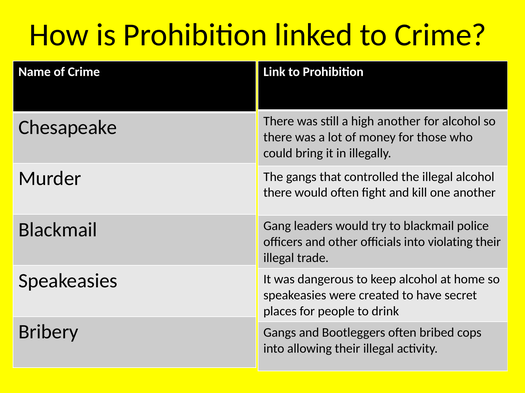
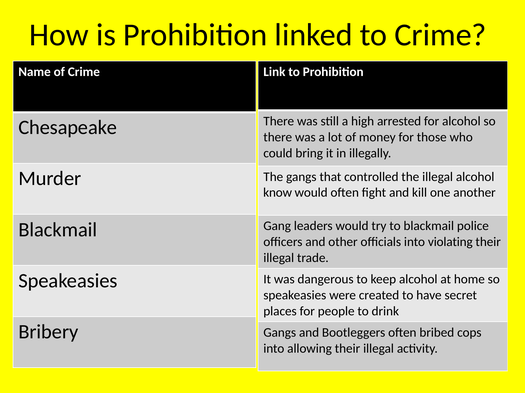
high another: another -> arrested
there at (278, 193): there -> know
